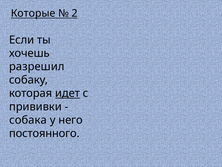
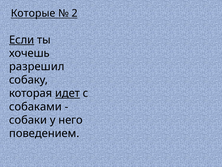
Если underline: none -> present
прививки: прививки -> собаками
собака: собака -> собаки
постоянного: постоянного -> поведением
